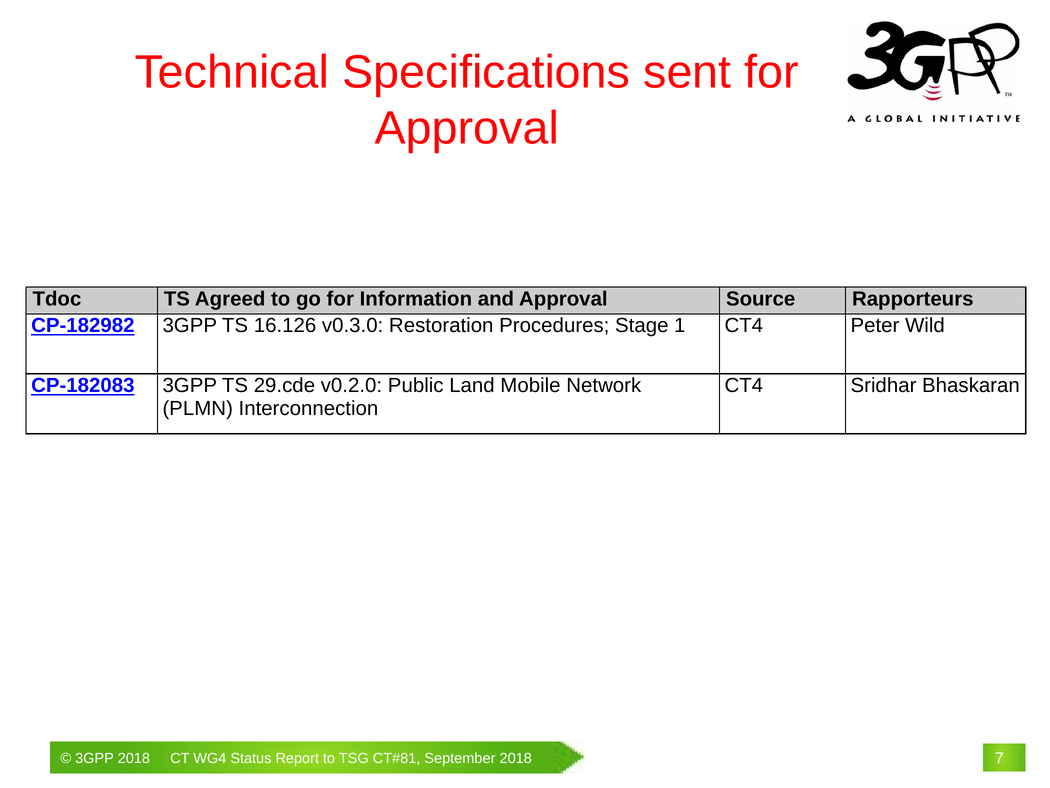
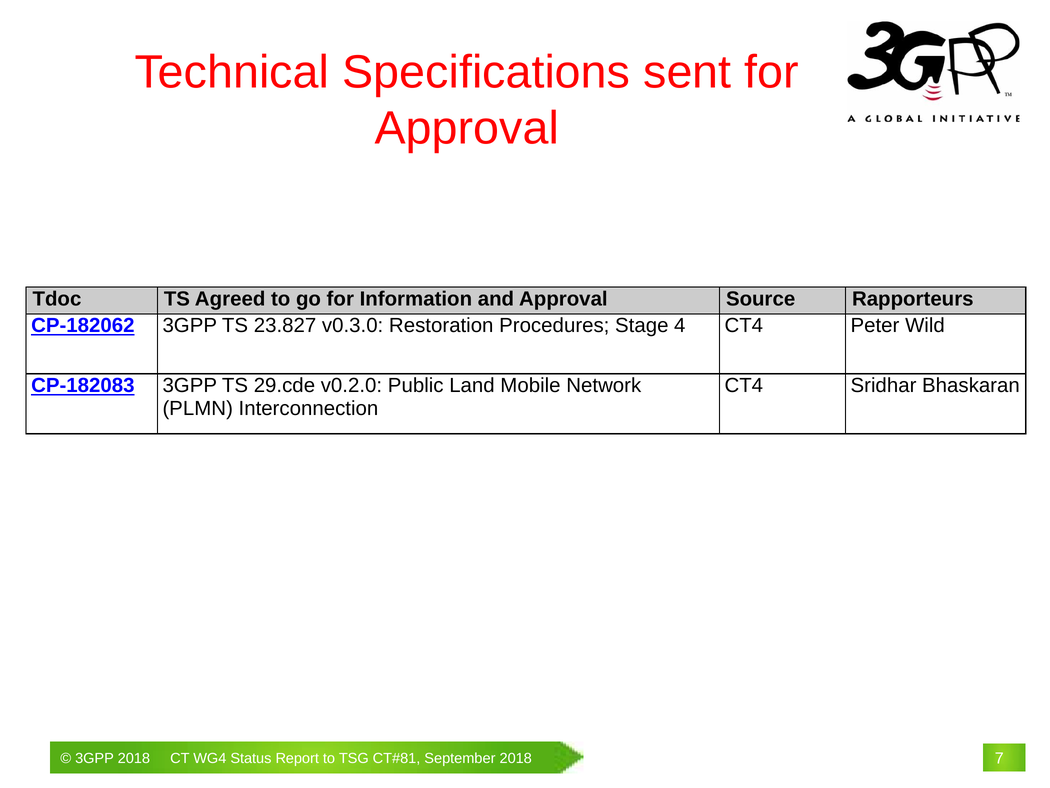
CP-182982: CP-182982 -> CP-182062
16.126: 16.126 -> 23.827
1: 1 -> 4
